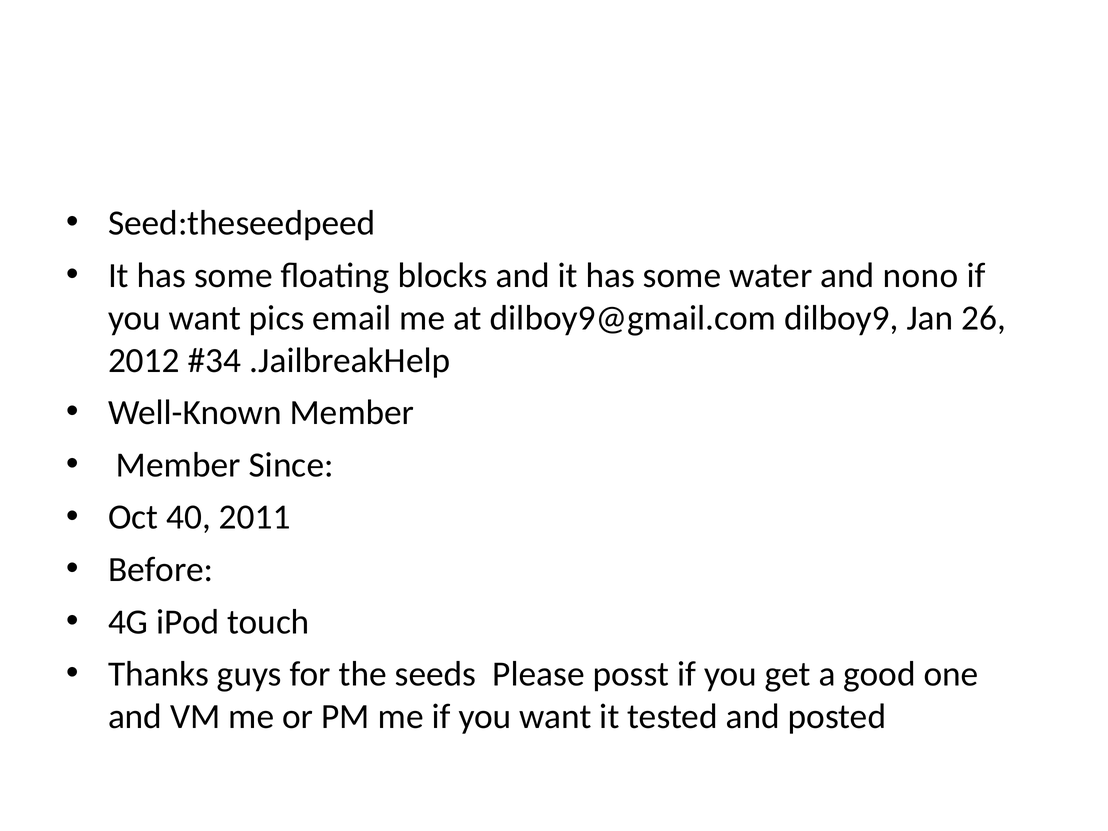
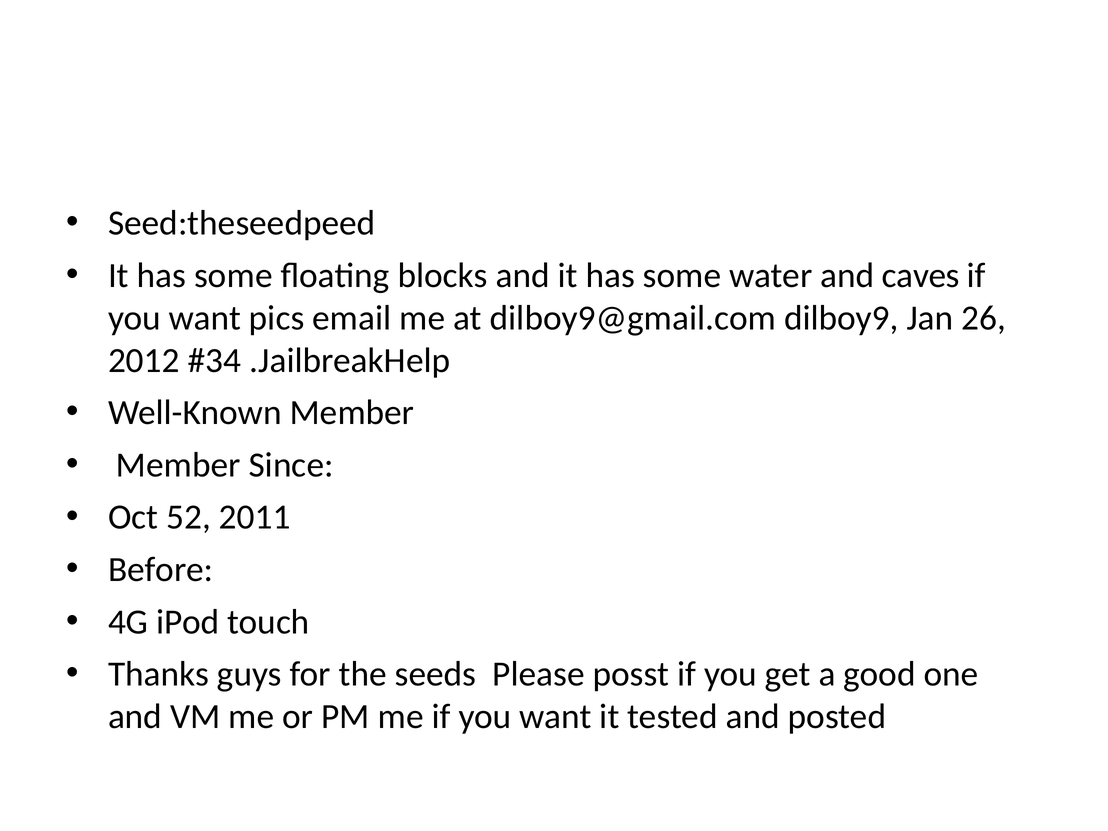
nono: nono -> caves
40: 40 -> 52
